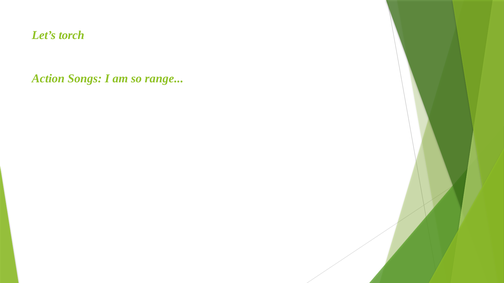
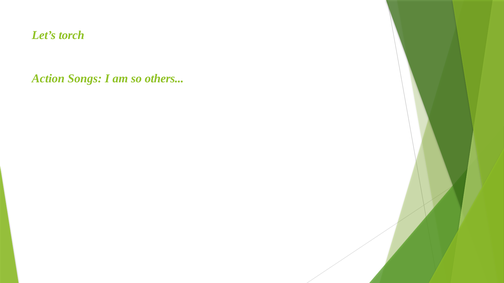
range: range -> others
